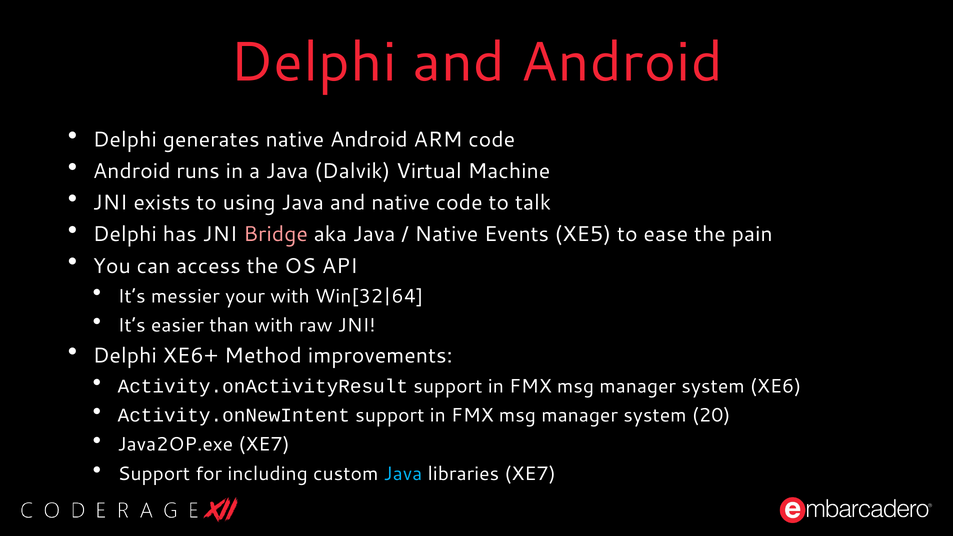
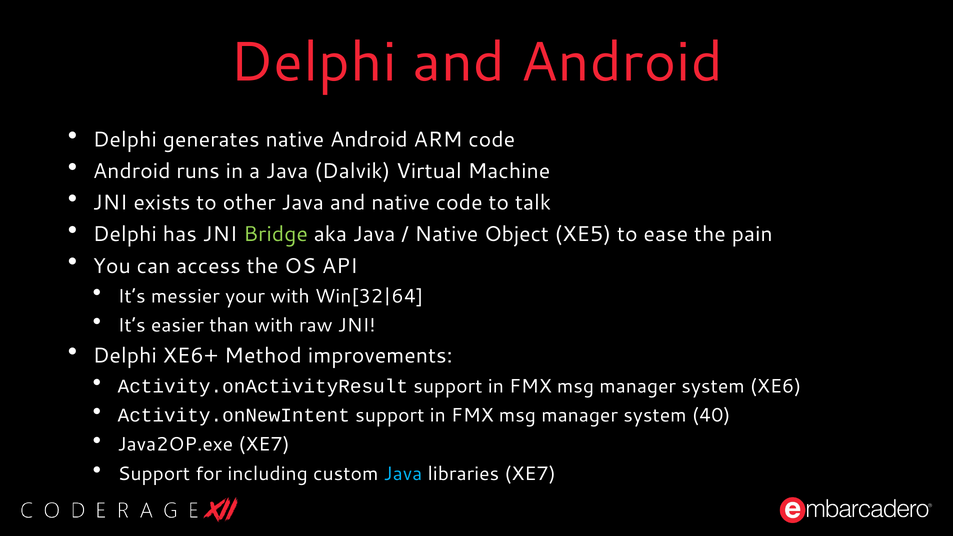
using: using -> other
Bridge colour: pink -> light green
Events: Events -> Object
20: 20 -> 40
